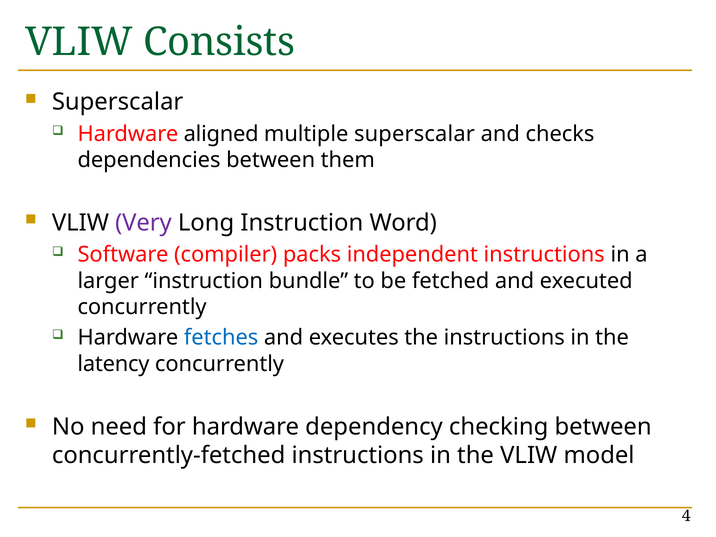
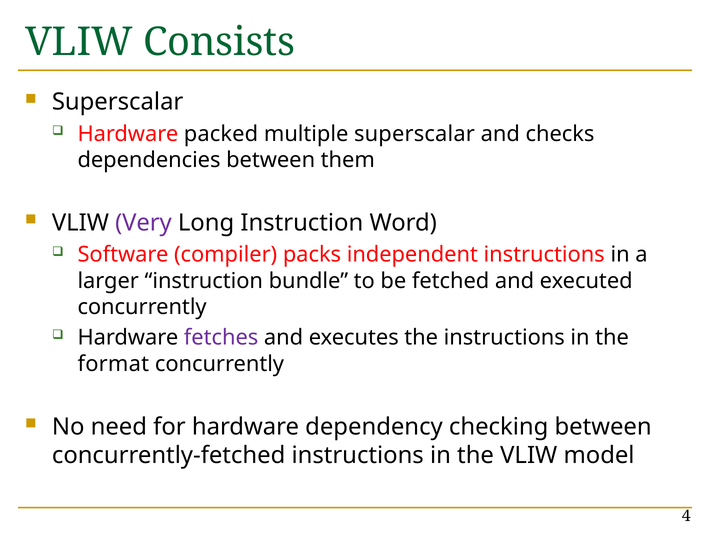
aligned: aligned -> packed
fetches colour: blue -> purple
latency: latency -> format
